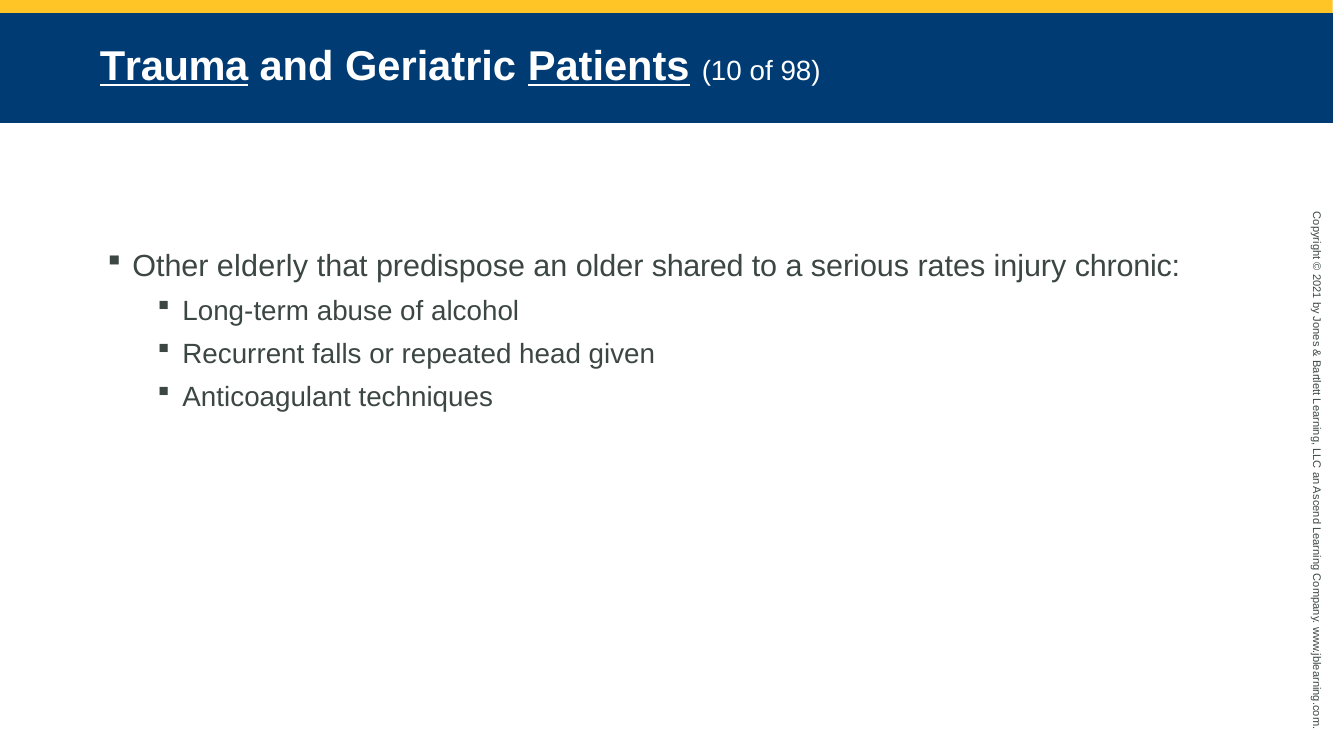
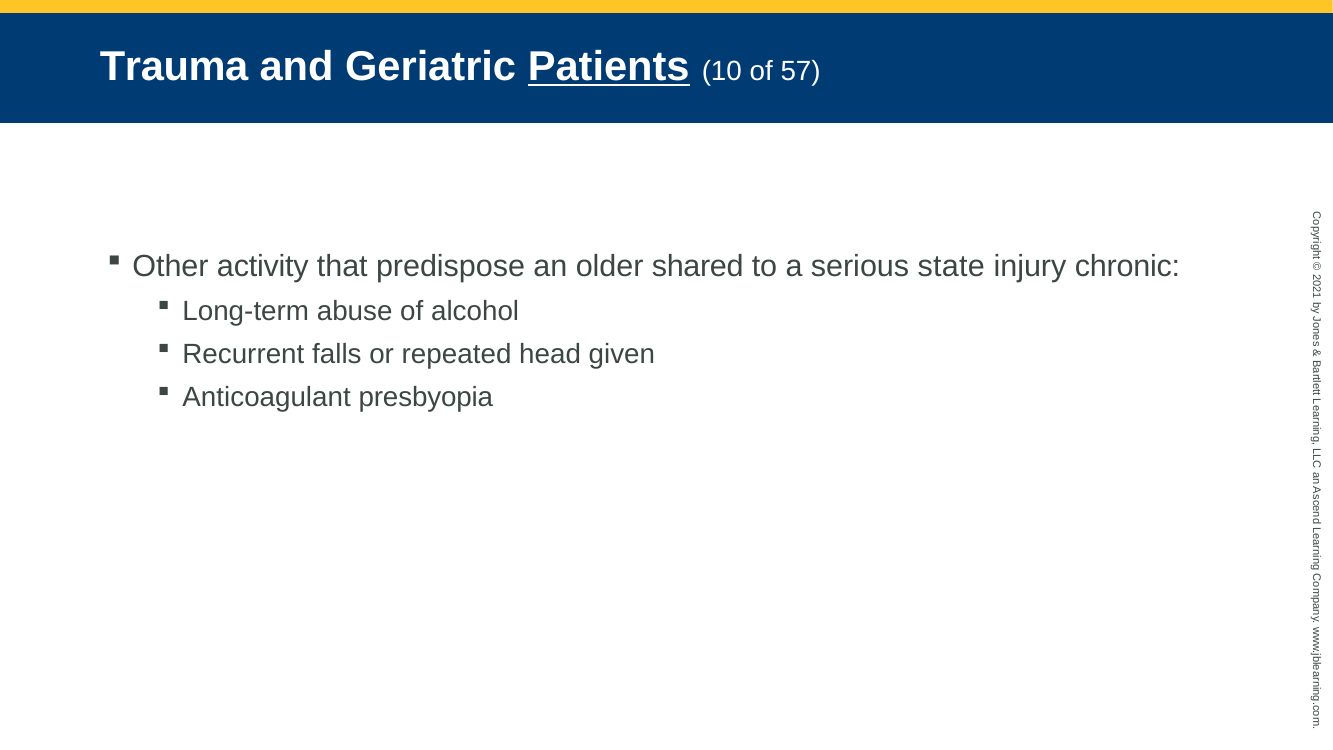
Trauma underline: present -> none
98: 98 -> 57
elderly: elderly -> activity
rates: rates -> state
techniques: techniques -> presbyopia
